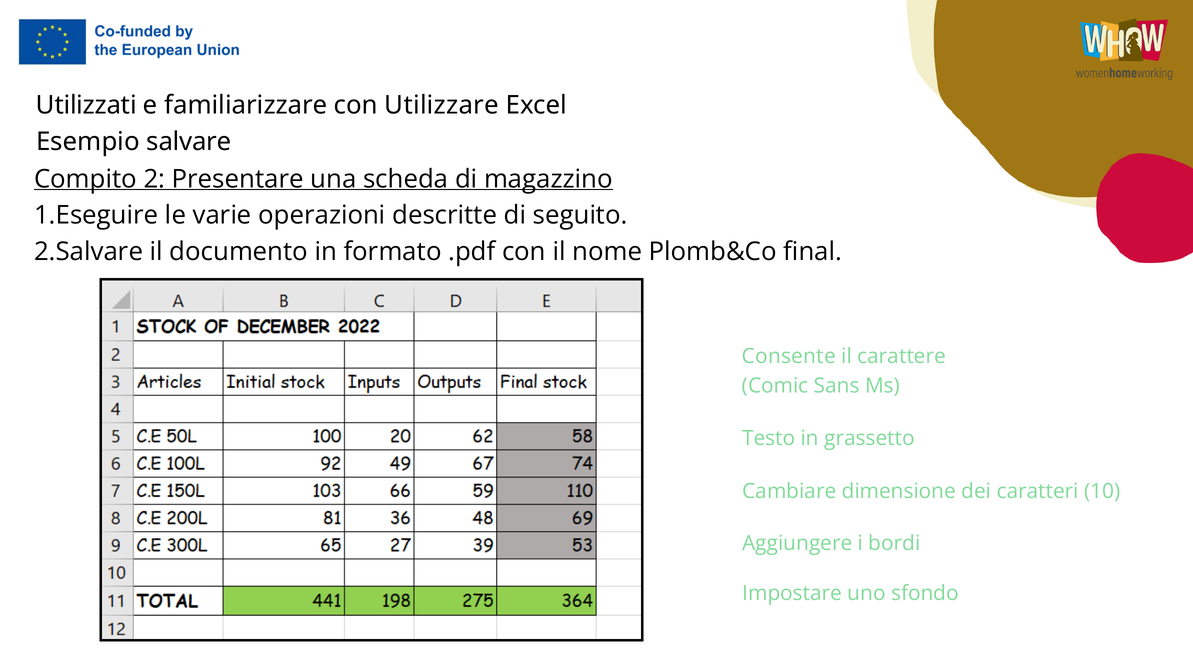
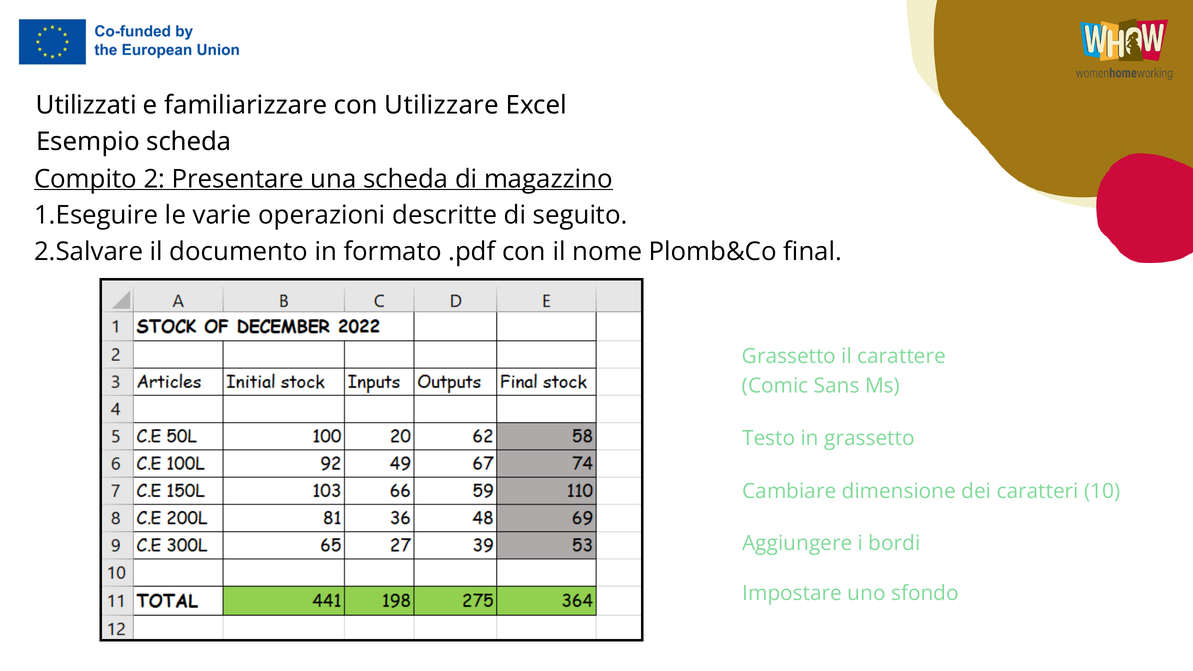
Esempio salvare: salvare -> scheda
Consente at (789, 356): Consente -> Grassetto
